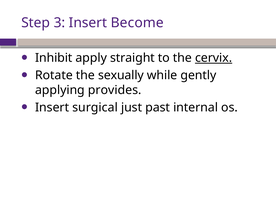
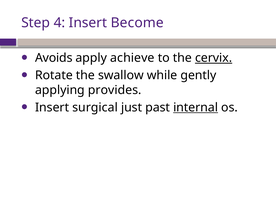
3: 3 -> 4
Inhibit: Inhibit -> Avoids
straight: straight -> achieve
sexually: sexually -> swallow
internal underline: none -> present
